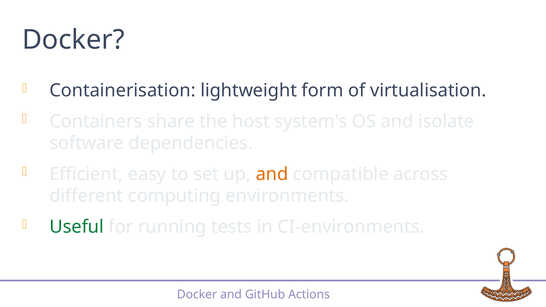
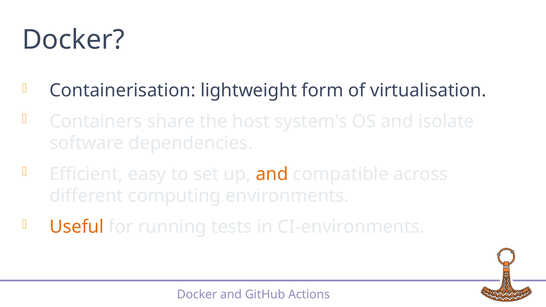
Useful colour: green -> orange
